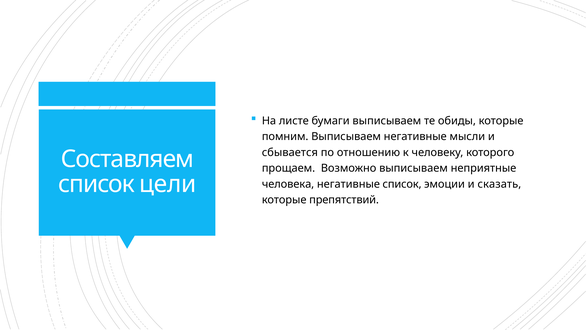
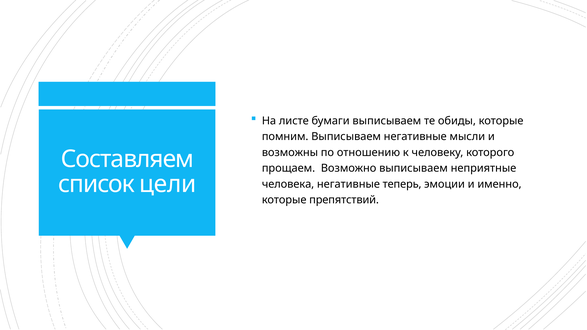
сбывается: сбывается -> возможны
негативные список: список -> теперь
сказать: сказать -> именно
